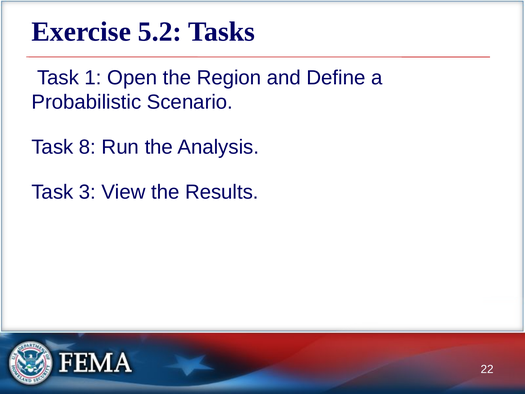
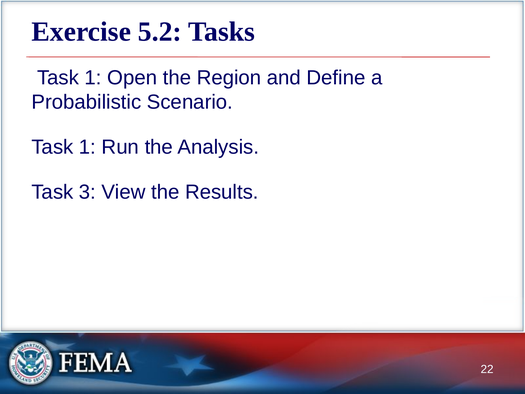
8 at (87, 147): 8 -> 1
